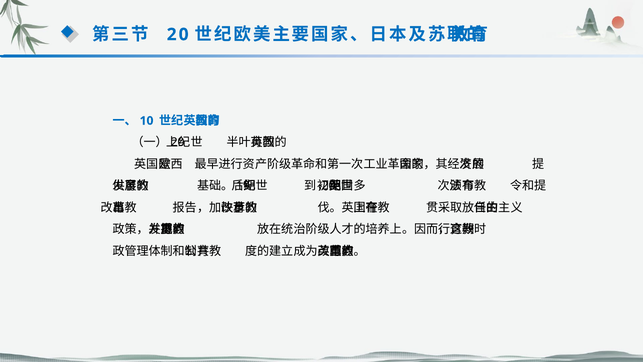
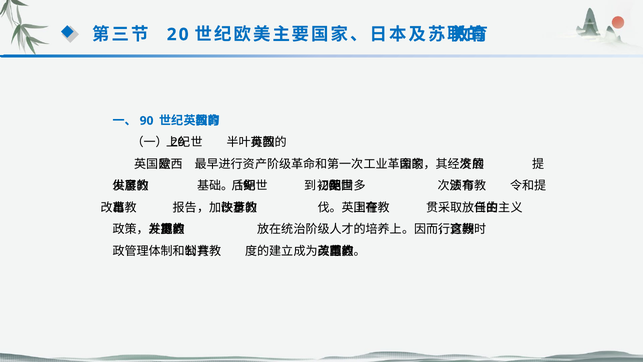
10: 10 -> 90
